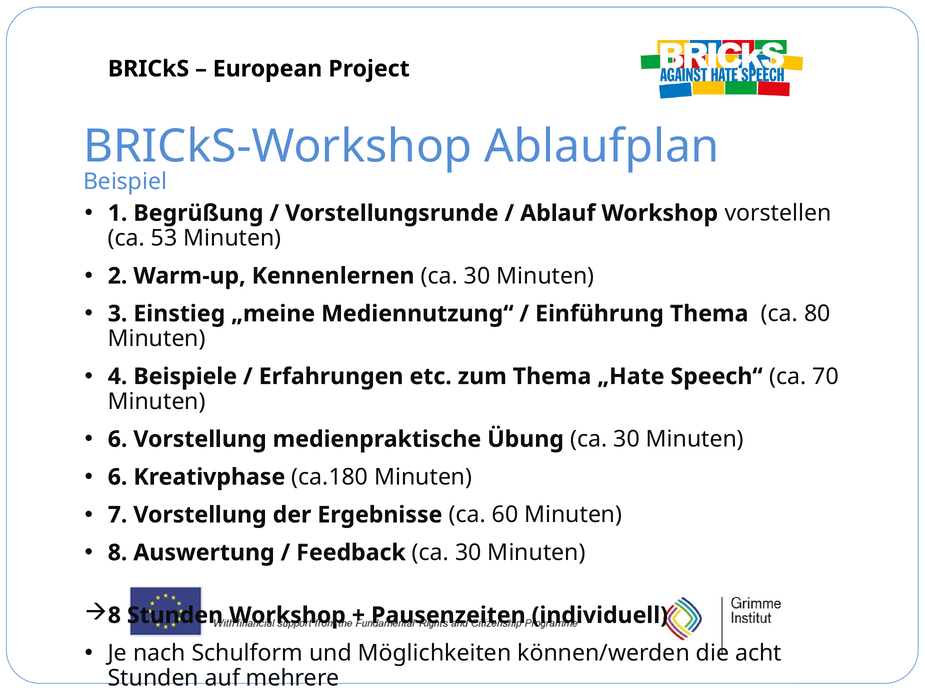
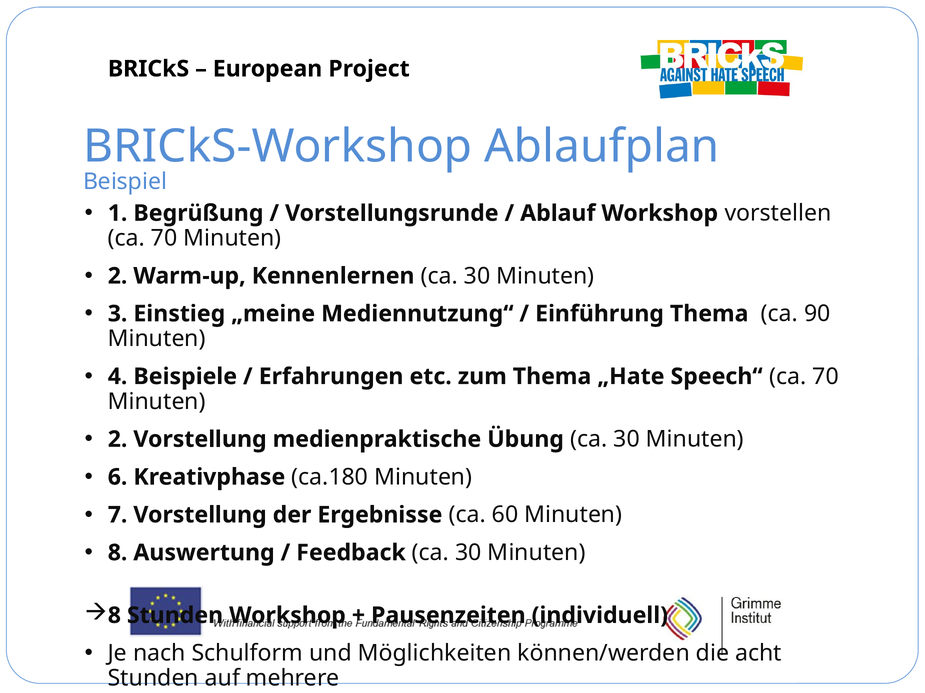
53 at (164, 238): 53 -> 70
80: 80 -> 90
6 at (118, 440): 6 -> 2
